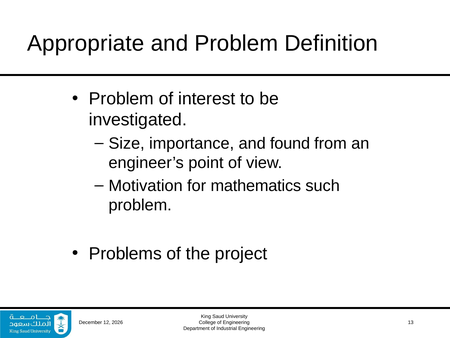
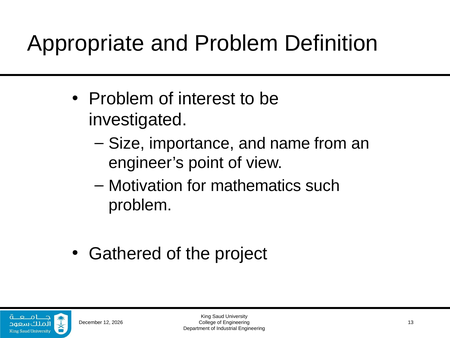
found: found -> name
Problems: Problems -> Gathered
